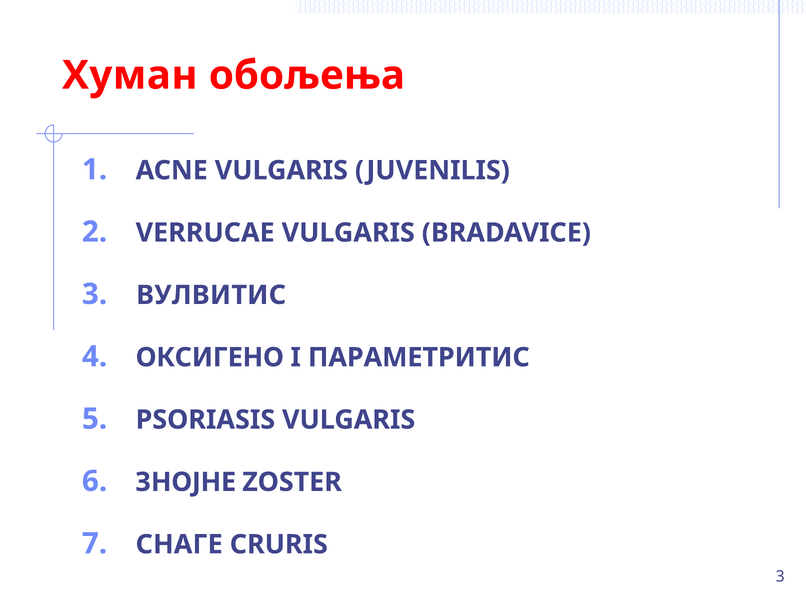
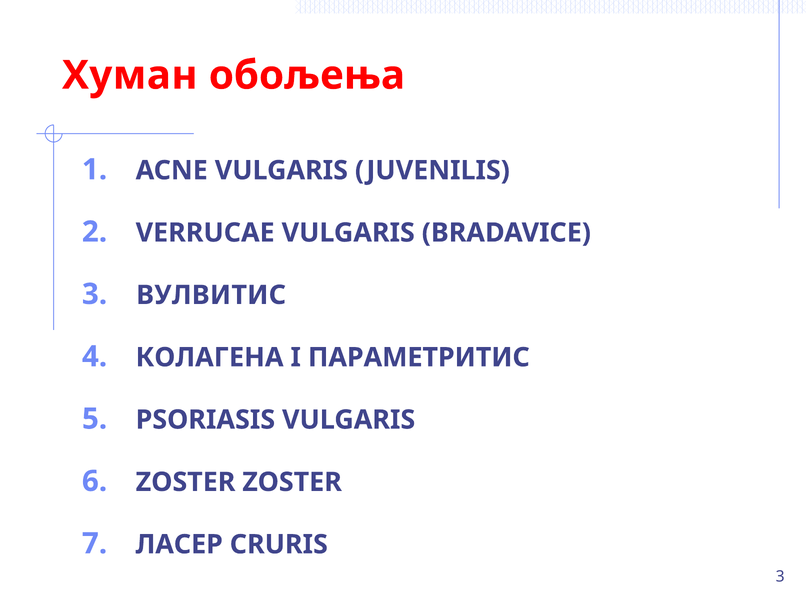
ОКСИГЕНО: ОКСИГЕНО -> КОЛАГЕНА
ЗНОЈНЕ at (186, 482): ЗНОЈНЕ -> ZOSTER
СНАГЕ: СНАГЕ -> ЛАСЕР
